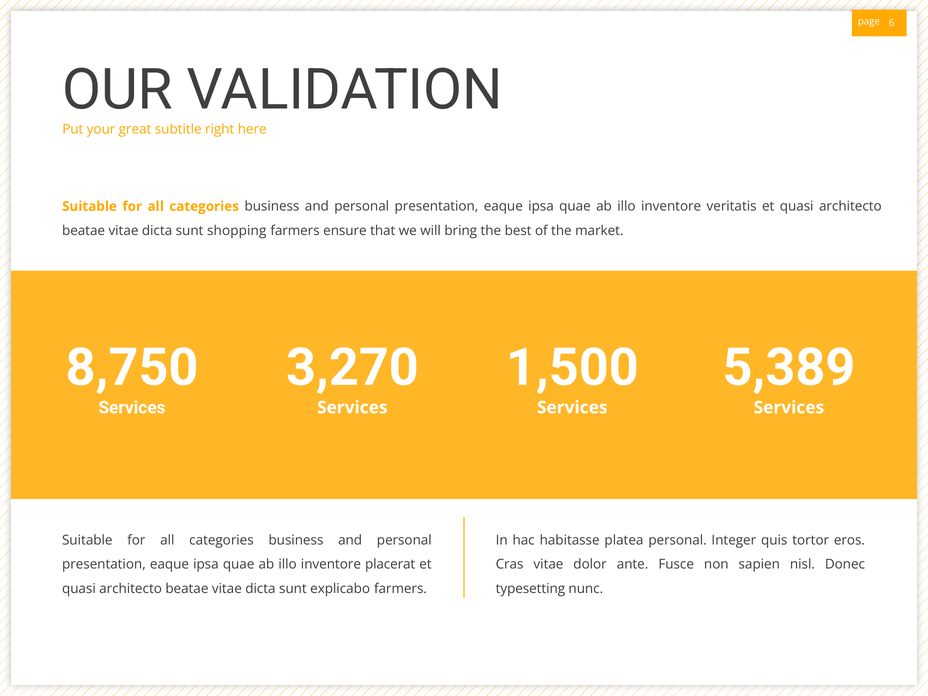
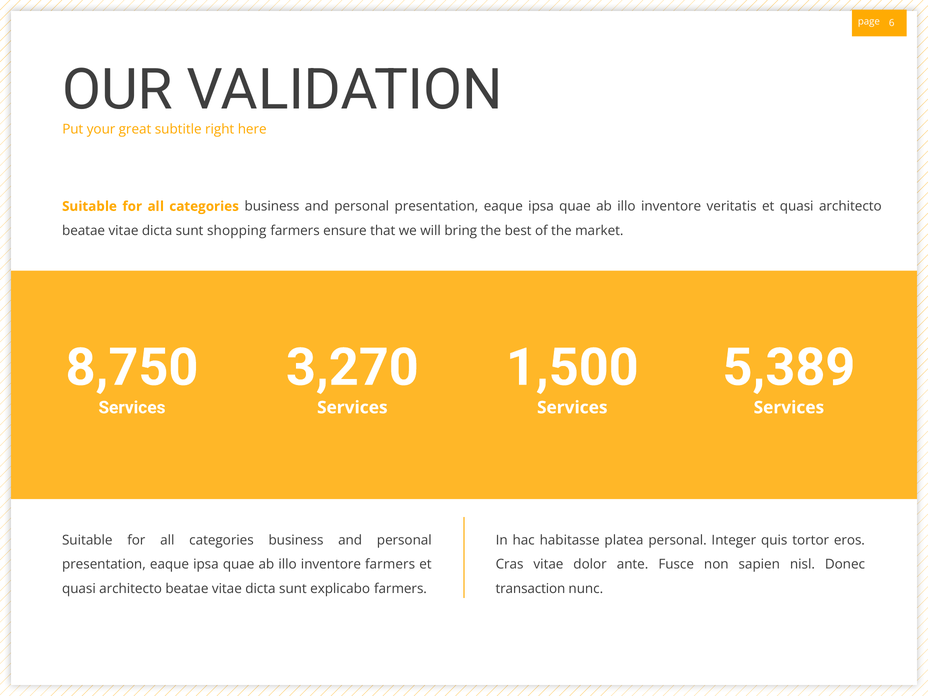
inventore placerat: placerat -> farmers
typesetting: typesetting -> transaction
